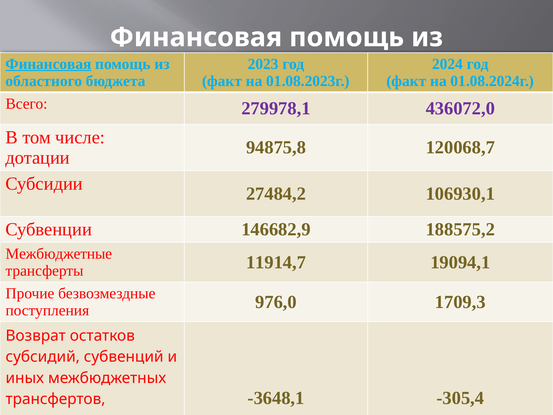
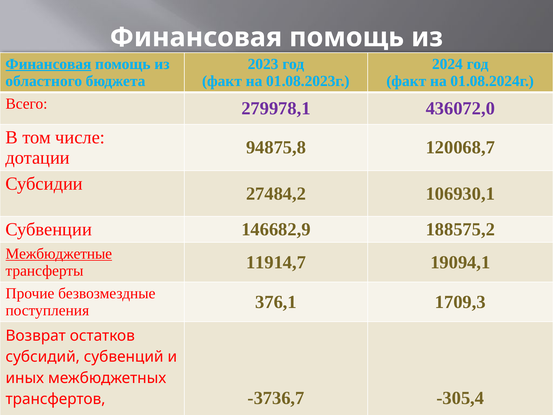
Межбюджетные underline: none -> present
976,0: 976,0 -> 376,1
-3648,1: -3648,1 -> -3736,7
